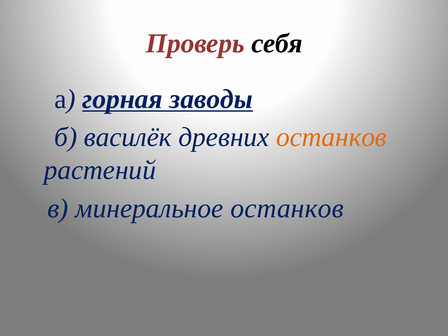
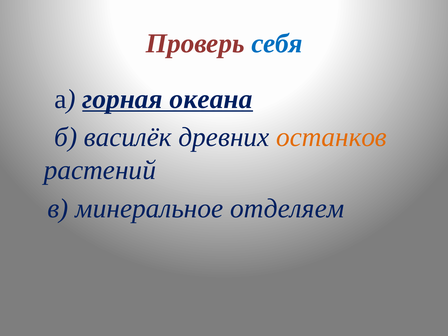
себя colour: black -> blue
заводы: заводы -> океана
минеральное останков: останков -> отделяем
